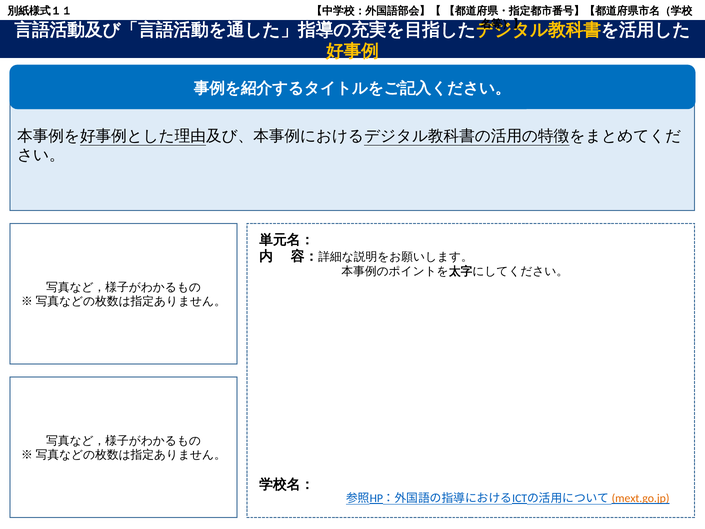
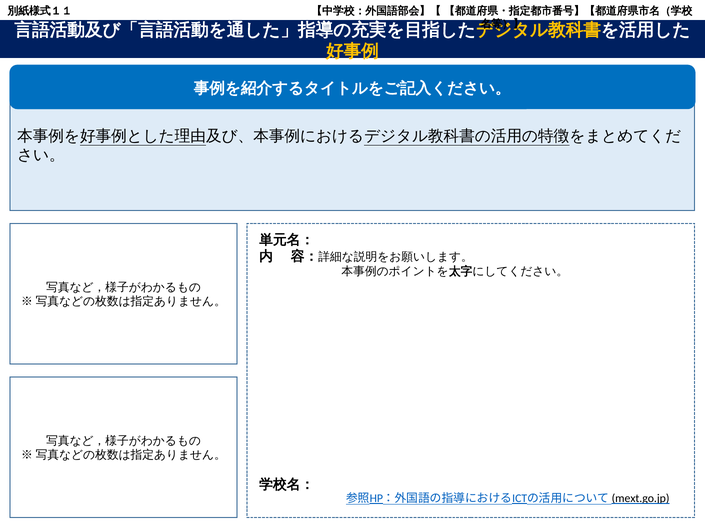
mext.go.jp colour: orange -> black
